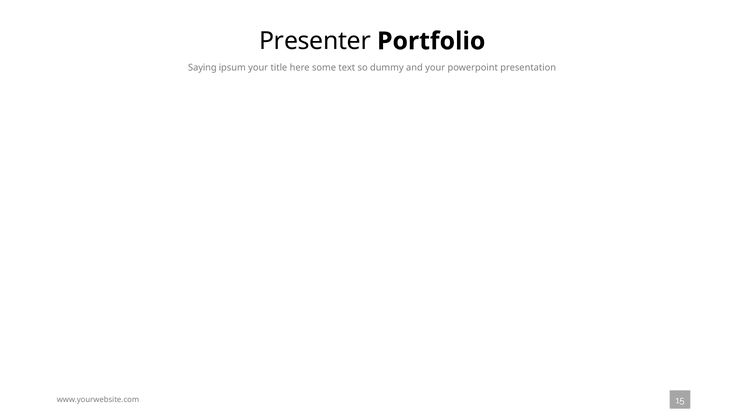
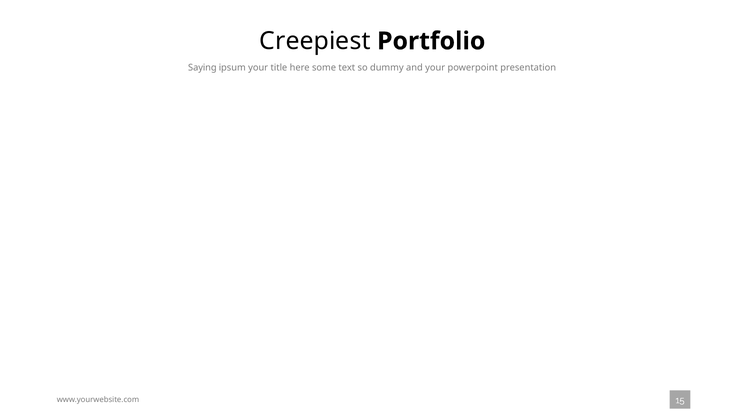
Presenter: Presenter -> Creepiest
